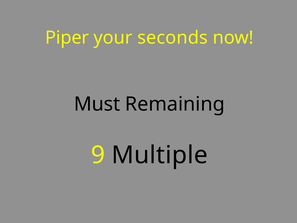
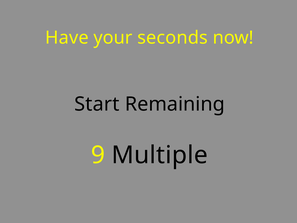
Piper: Piper -> Have
Must: Must -> Start
